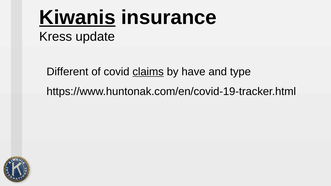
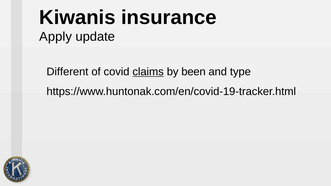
Kiwanis underline: present -> none
Kress: Kress -> Apply
have: have -> been
